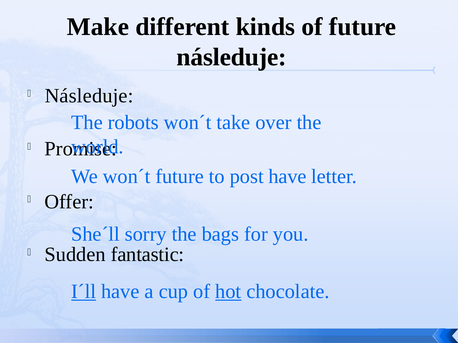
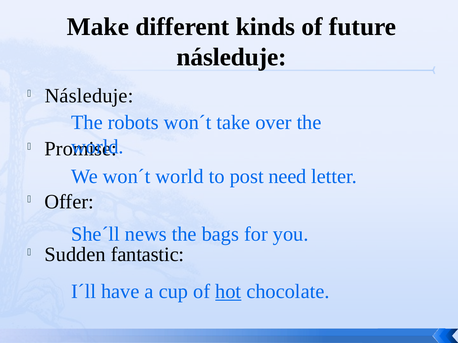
won´t future: future -> world
post have: have -> need
sorry: sorry -> news
I´ll underline: present -> none
